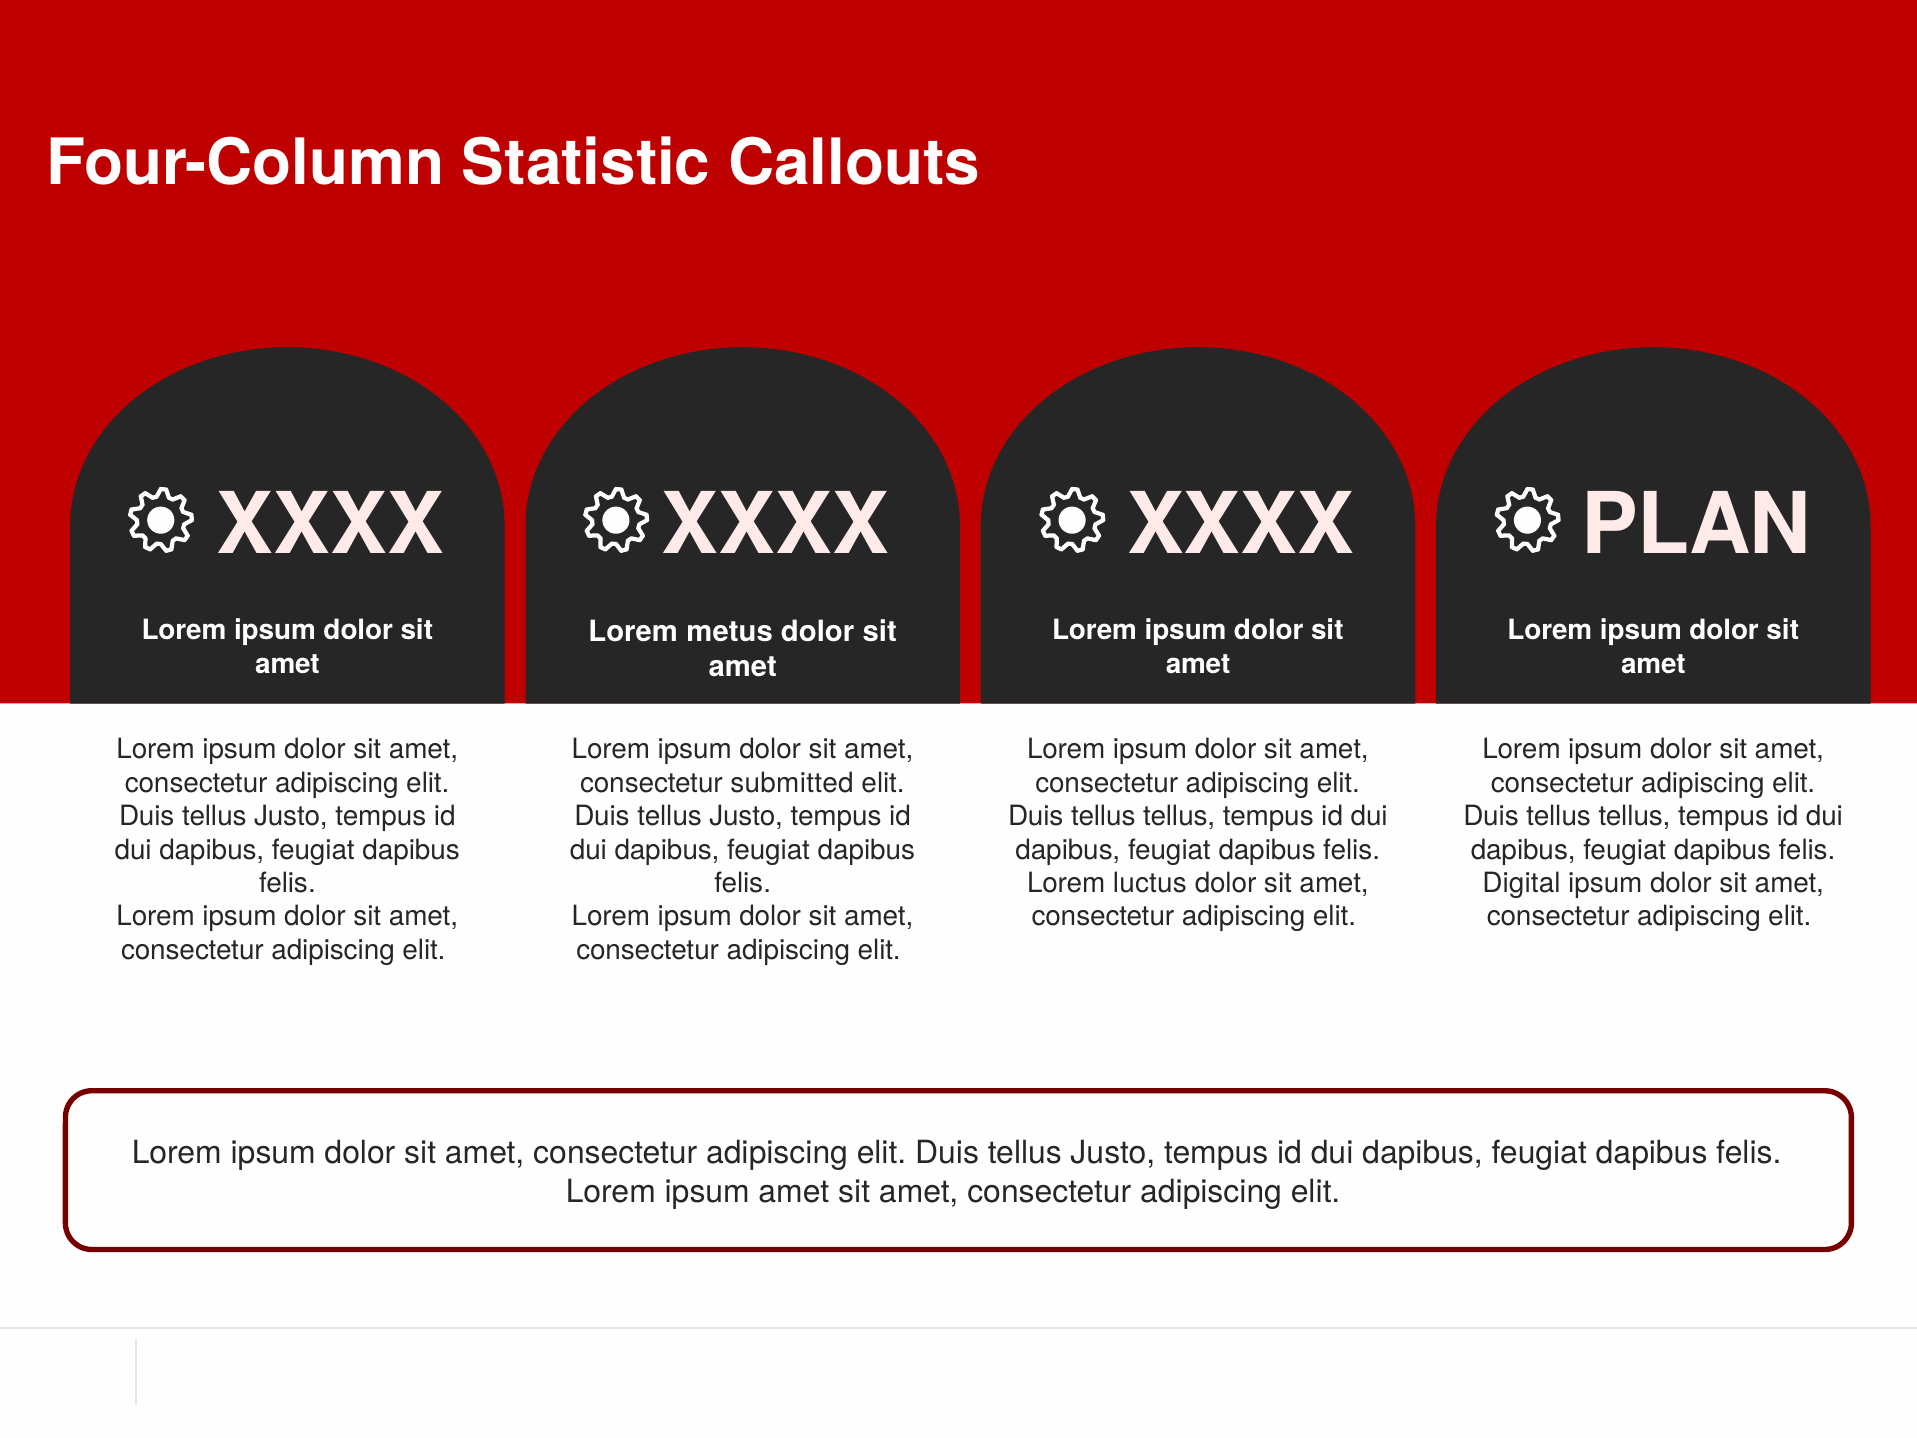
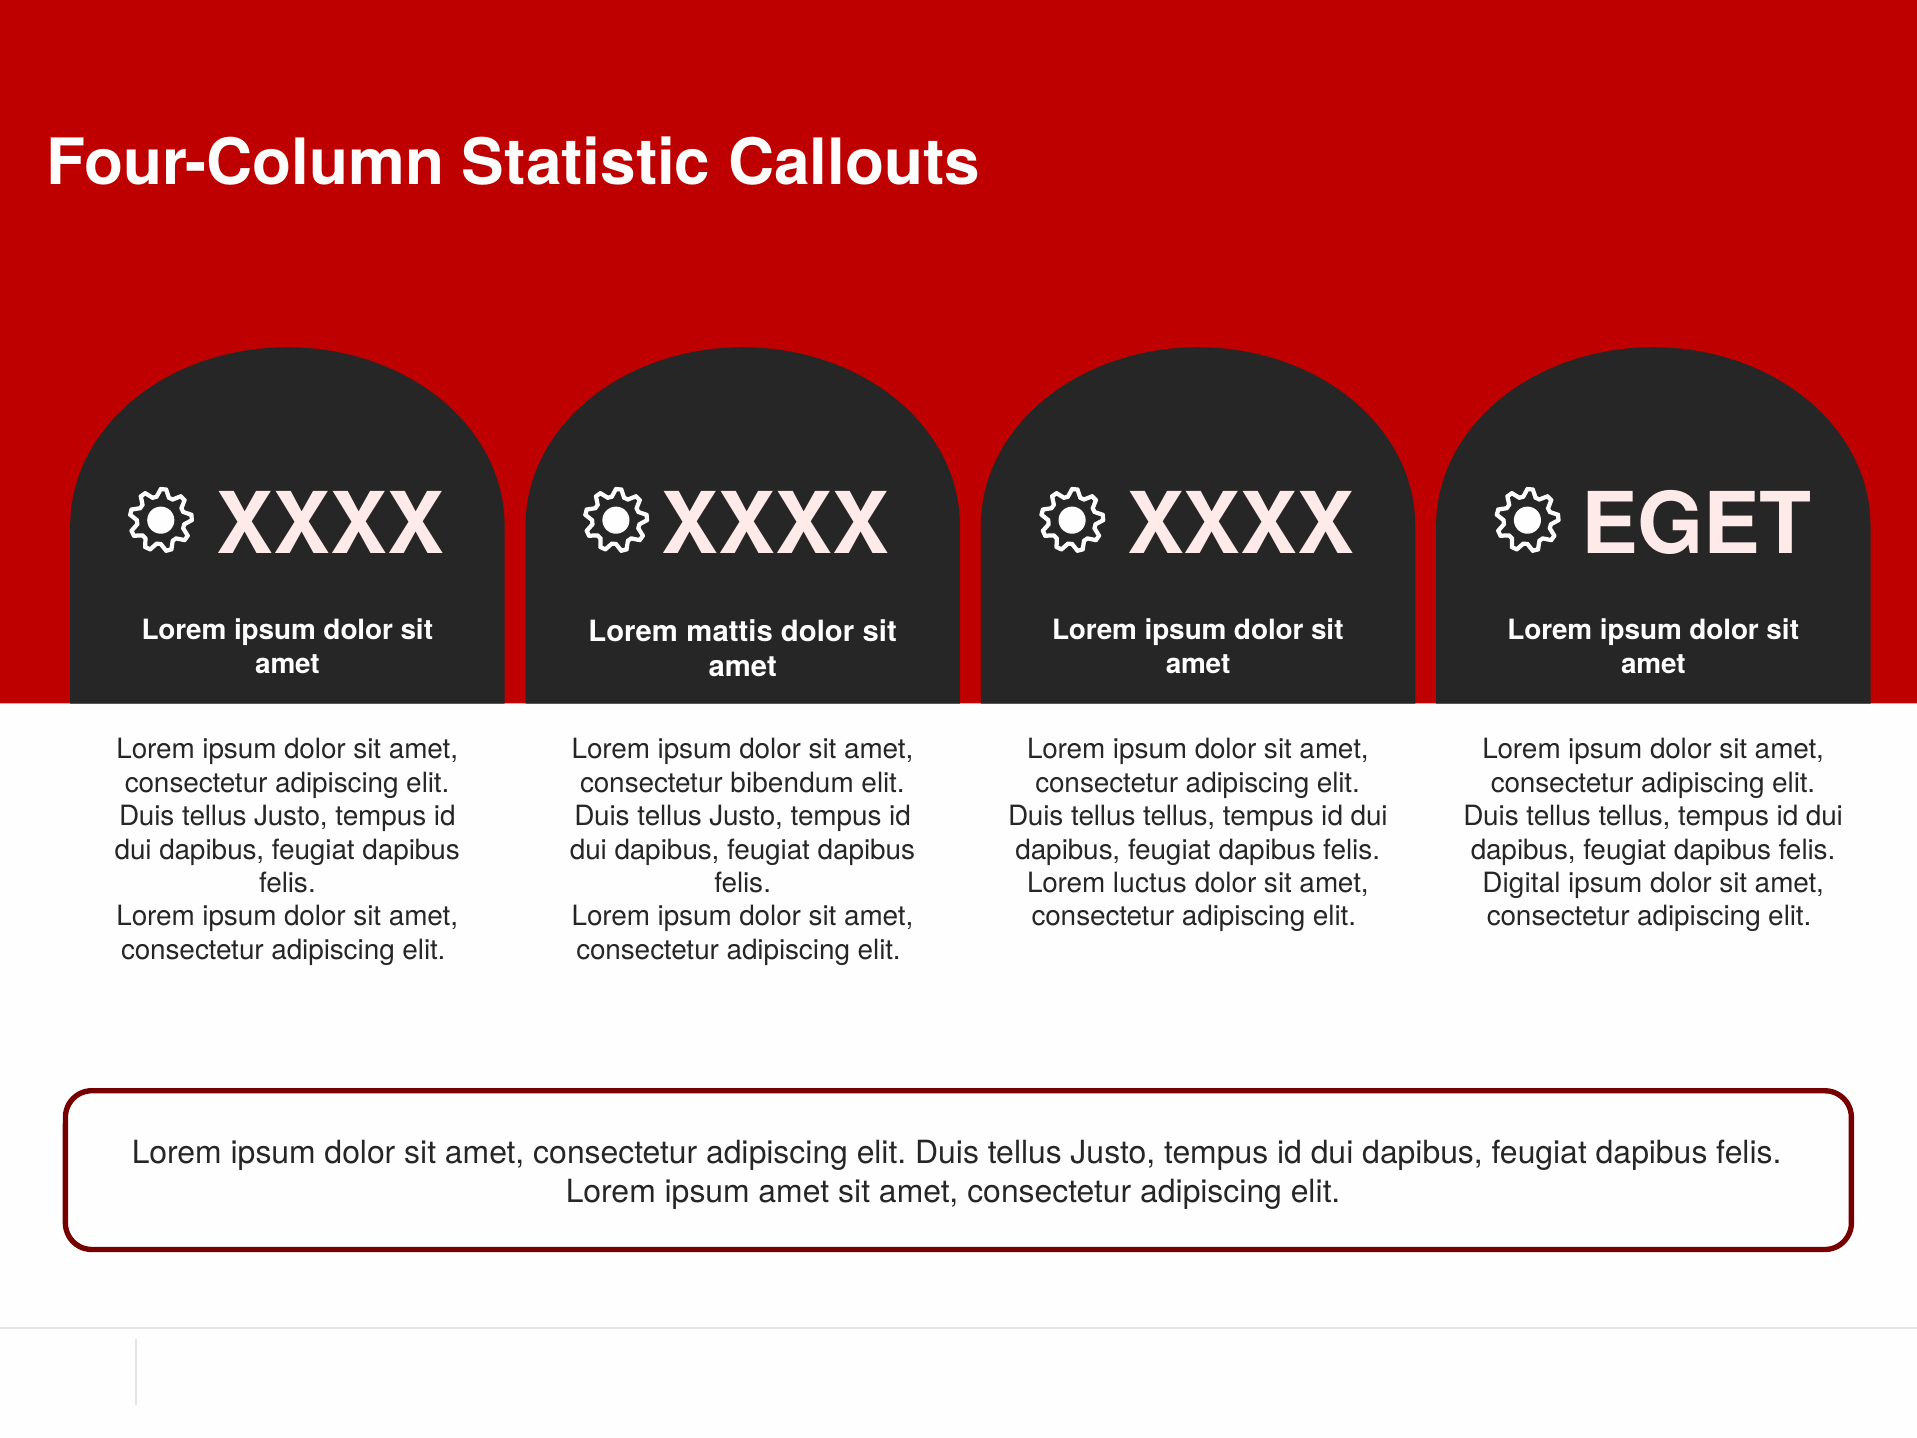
PLAN: PLAN -> EGET
metus: metus -> mattis
submitted: submitted -> bibendum
